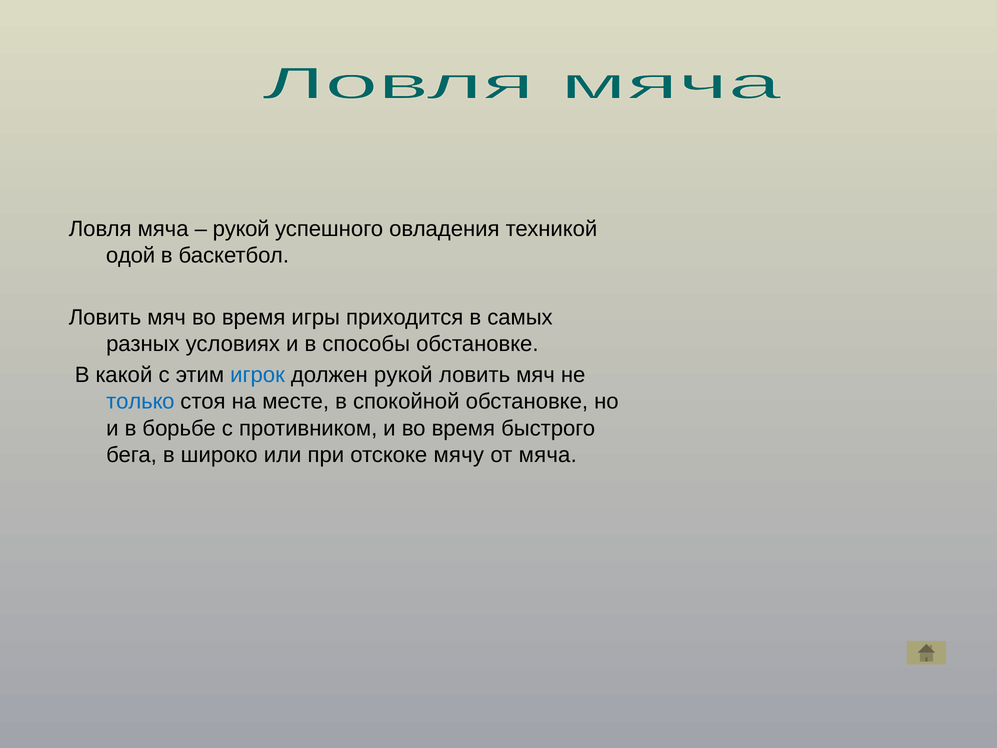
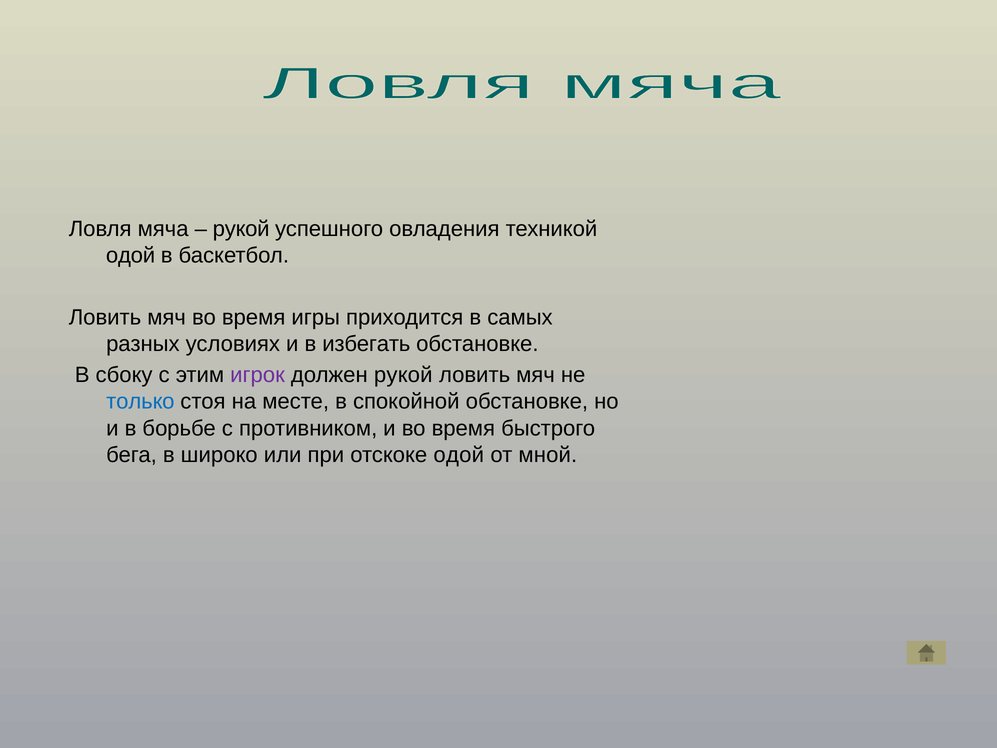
способы: способы -> избегать
какой: какой -> сбоку
игрок colour: blue -> purple
отскоке мячу: мячу -> одой
от мяча: мяча -> мной
